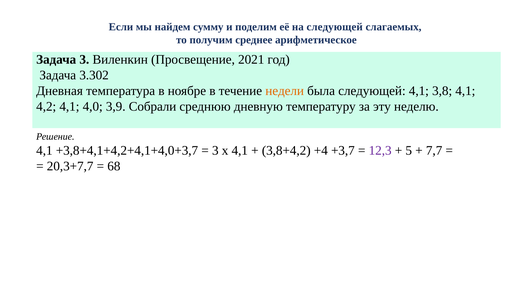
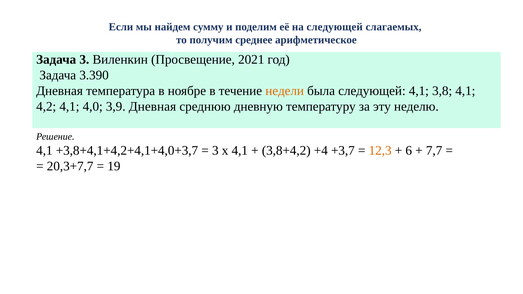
3.302: 3.302 -> 3.390
3,9 Собрали: Собрали -> Дневная
12,3 colour: purple -> orange
5: 5 -> 6
68: 68 -> 19
